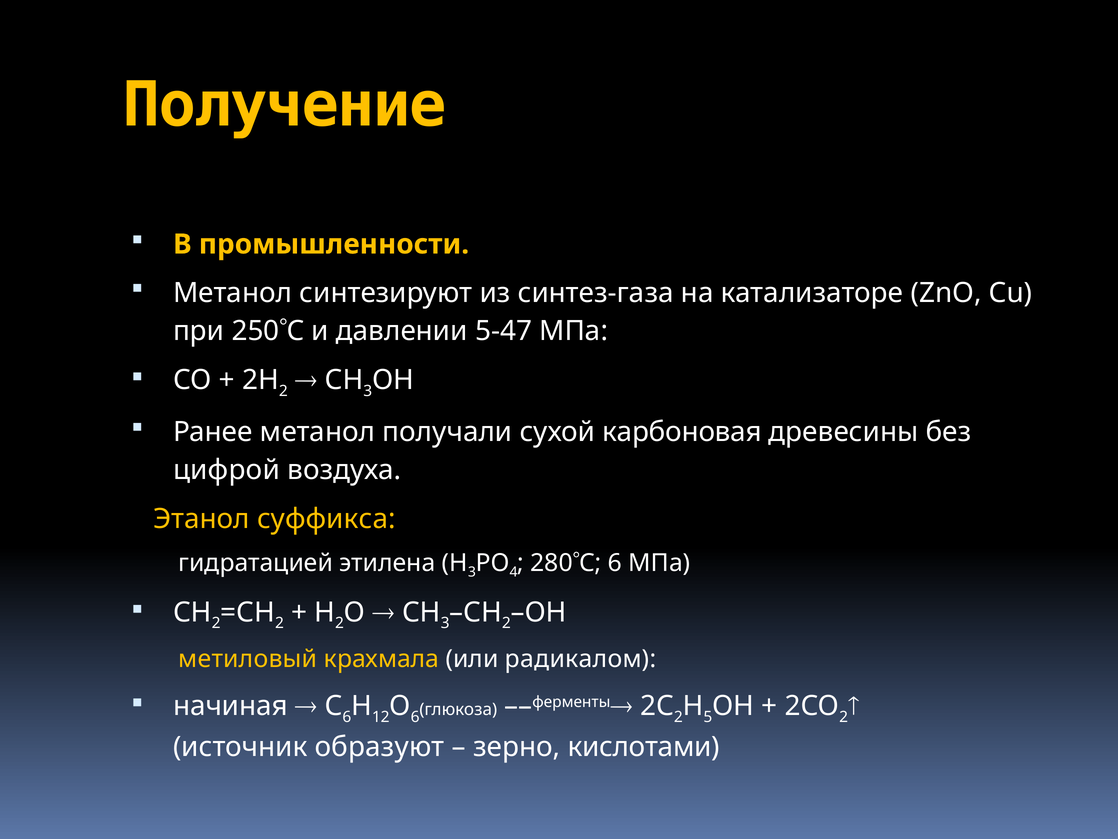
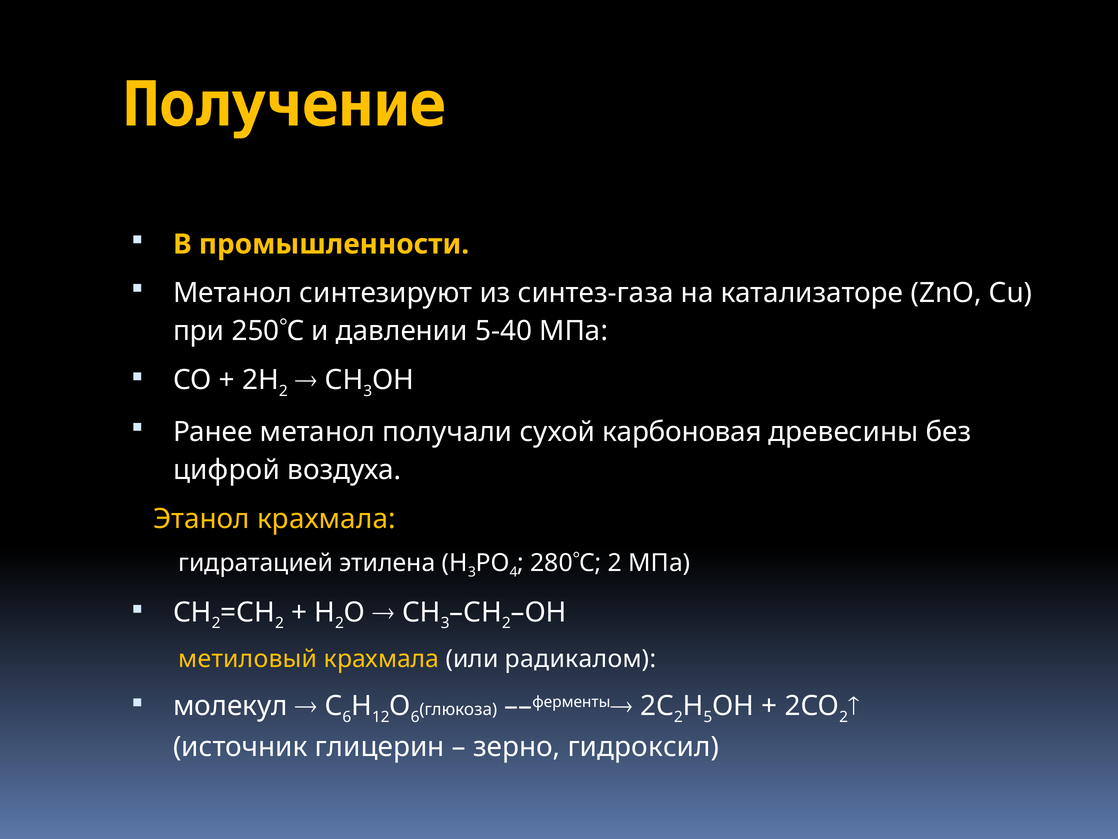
5-47: 5-47 -> 5-40
Этанол суффикса: суффикса -> крахмала
280C 6: 6 -> 2
начиная: начиная -> молекул
образуют: образуют -> глицерин
кислотами: кислотами -> гидроксил
